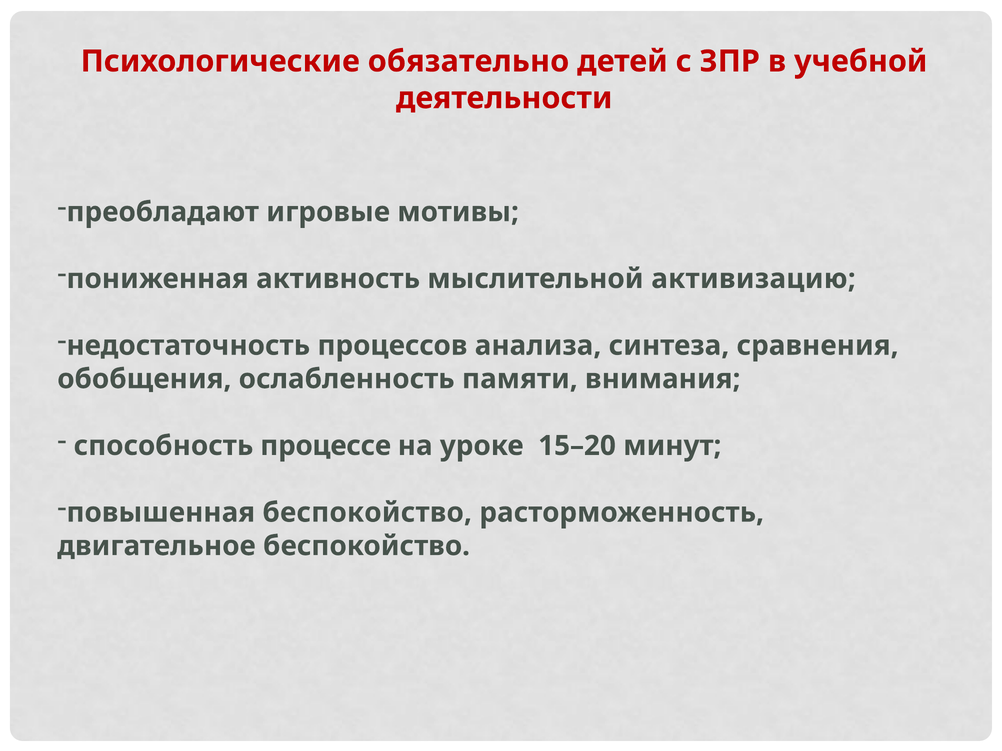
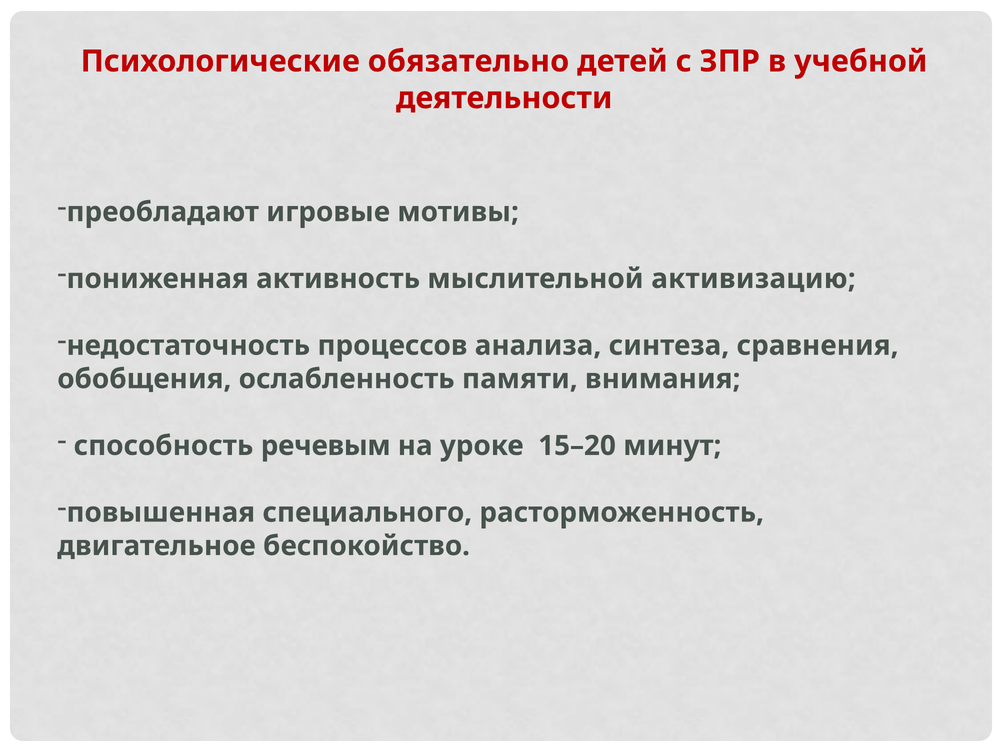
процессе: процессе -> речевым
повышенная беспокойство: беспокойство -> специального
